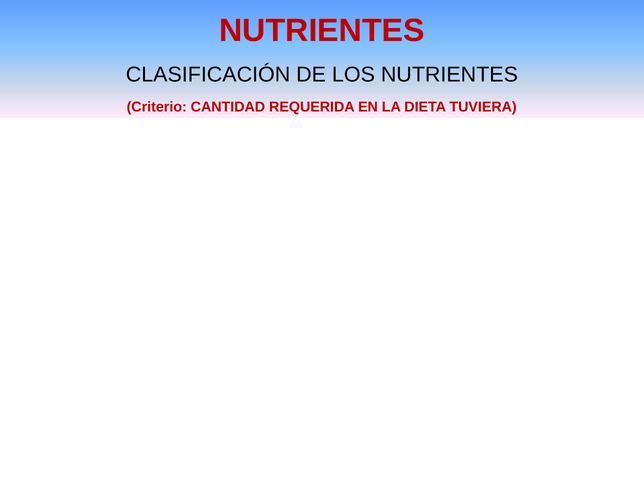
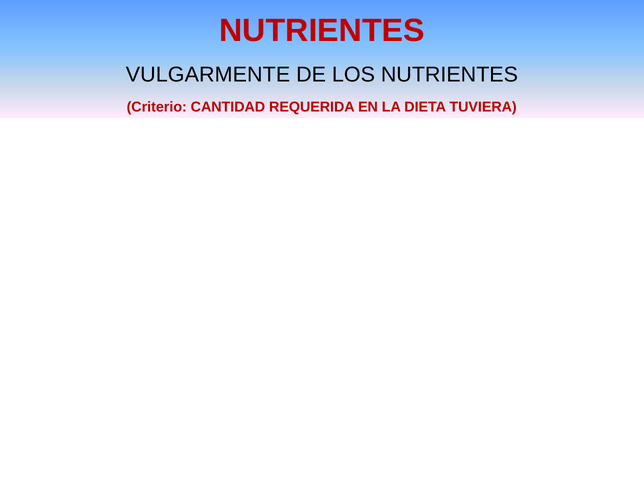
CLASIFICACIÓN: CLASIFICACIÓN -> VULGARMENTE
